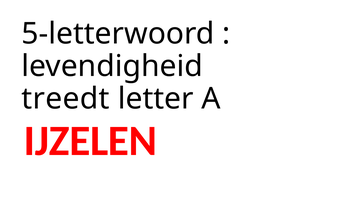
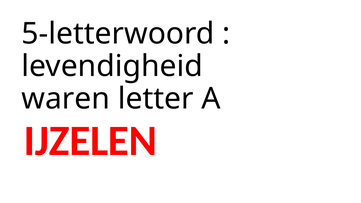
treedt: treedt -> waren
